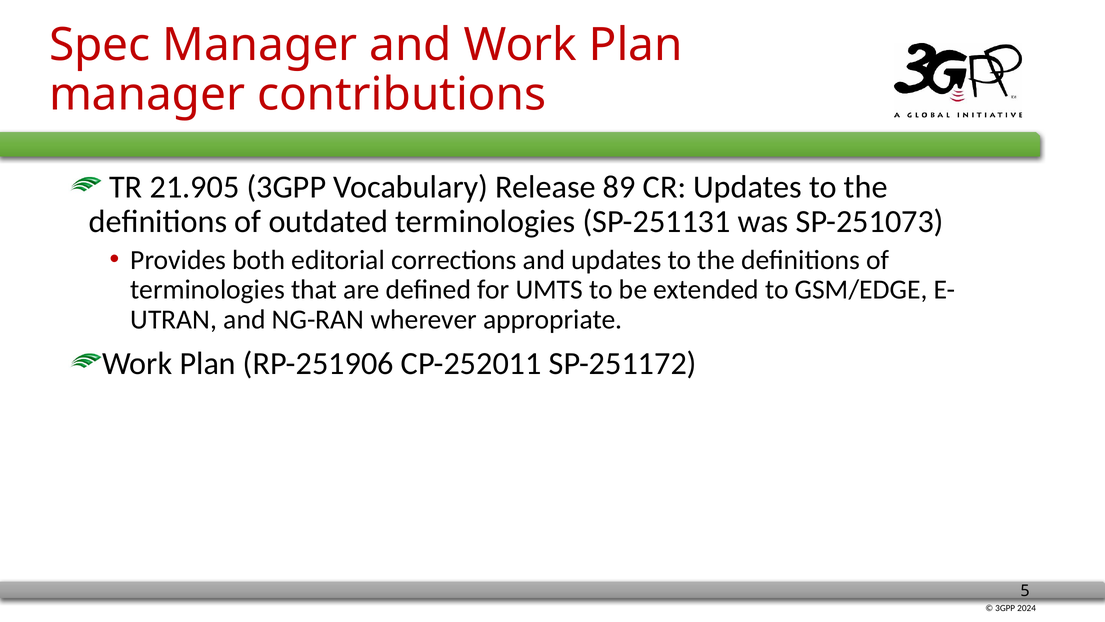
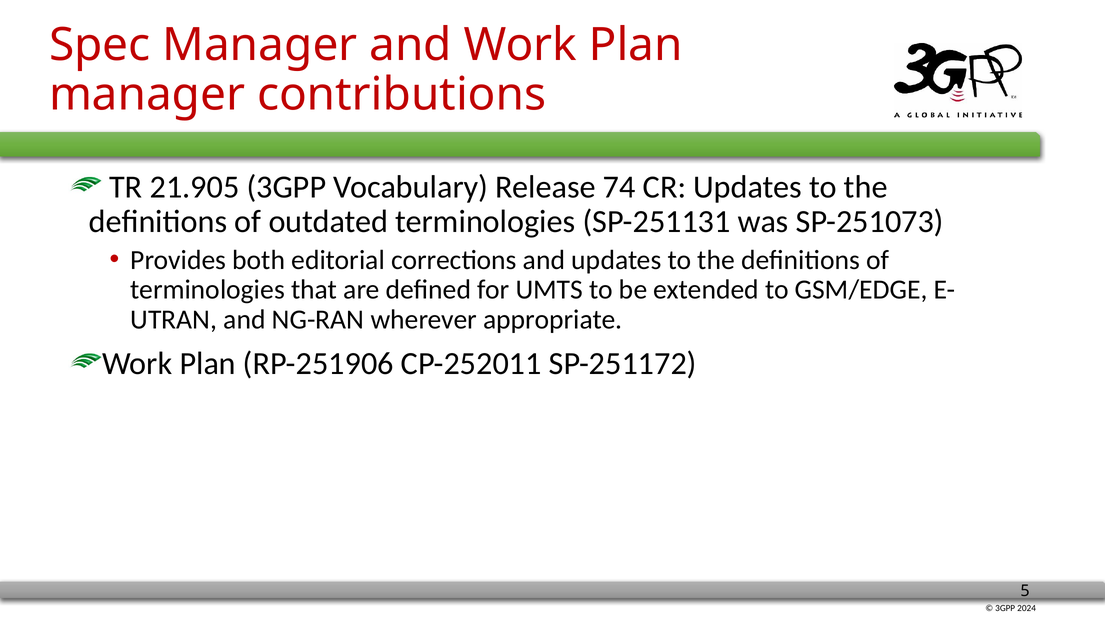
89: 89 -> 74
